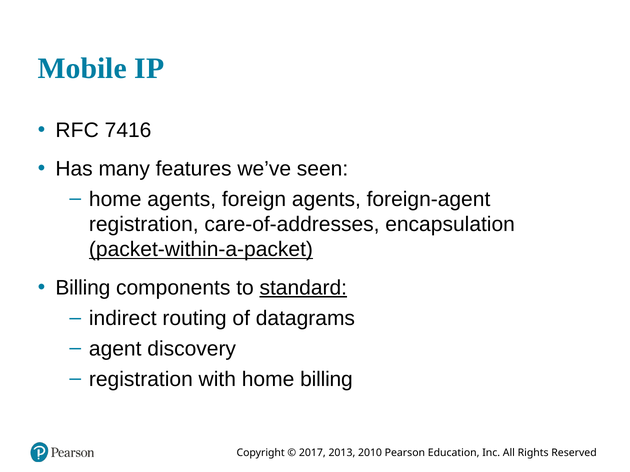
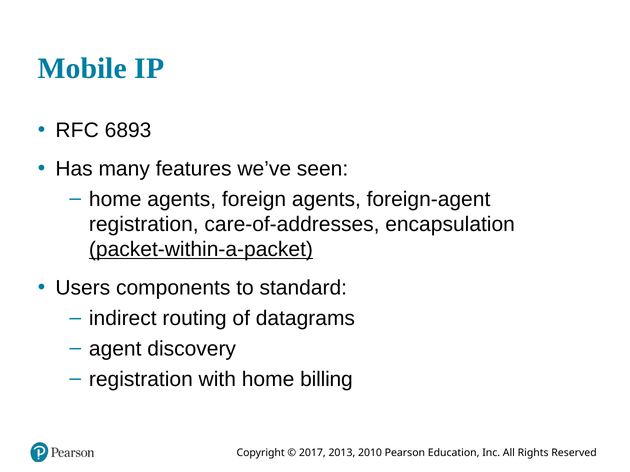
7416: 7416 -> 6893
Billing at (83, 288): Billing -> Users
standard underline: present -> none
